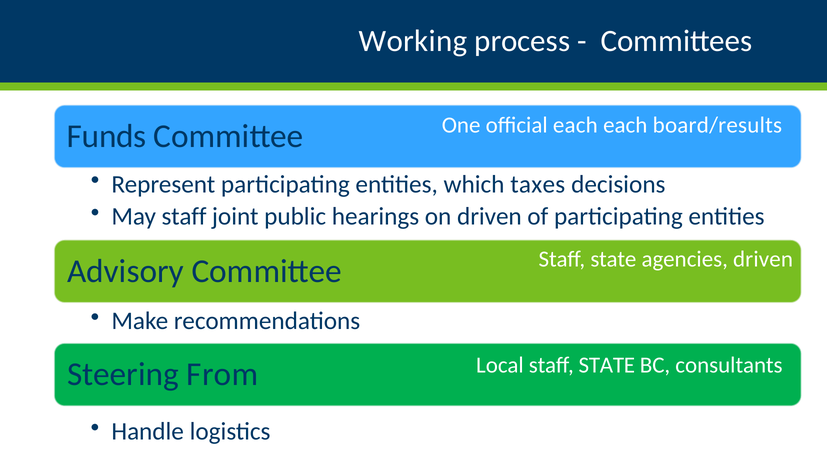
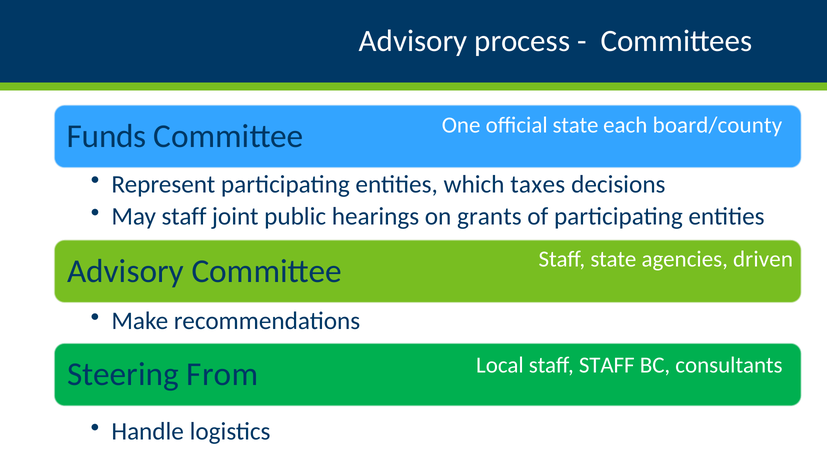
Working at (413, 41): Working -> Advisory
official each: each -> state
board/results: board/results -> board/county
on driven: driven -> grants
Local staff STATE: STATE -> STAFF
